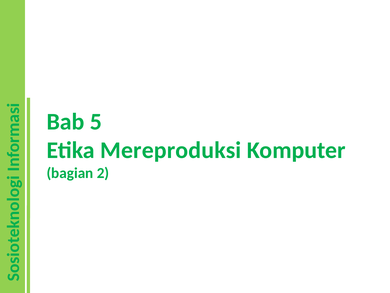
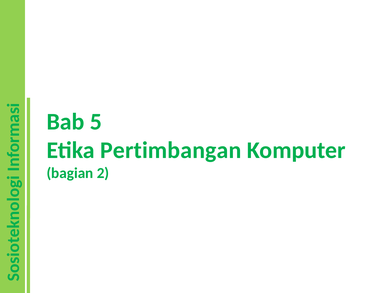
Mereproduksi: Mereproduksi -> Pertimbangan
